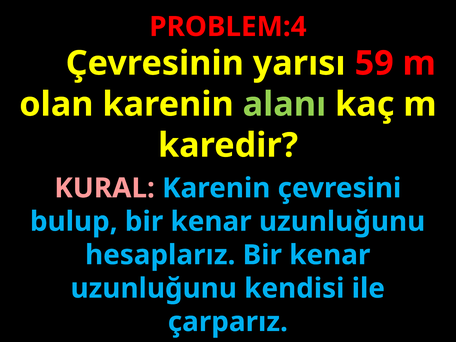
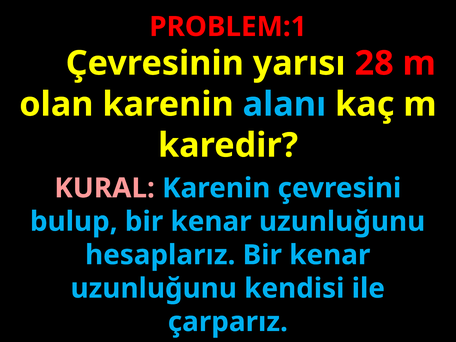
PROBLEM:4: PROBLEM:4 -> PROBLEM:1
59: 59 -> 28
alanı colour: light green -> light blue
